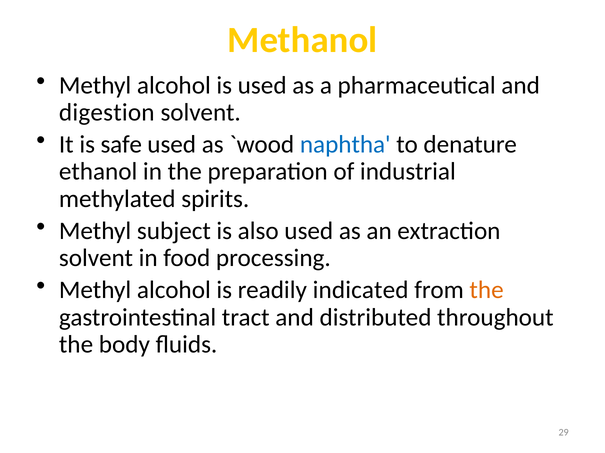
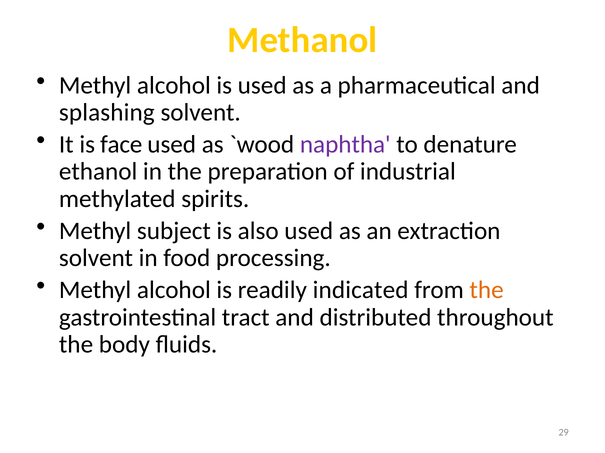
digestion: digestion -> splashing
safe: safe -> face
naphtha colour: blue -> purple
